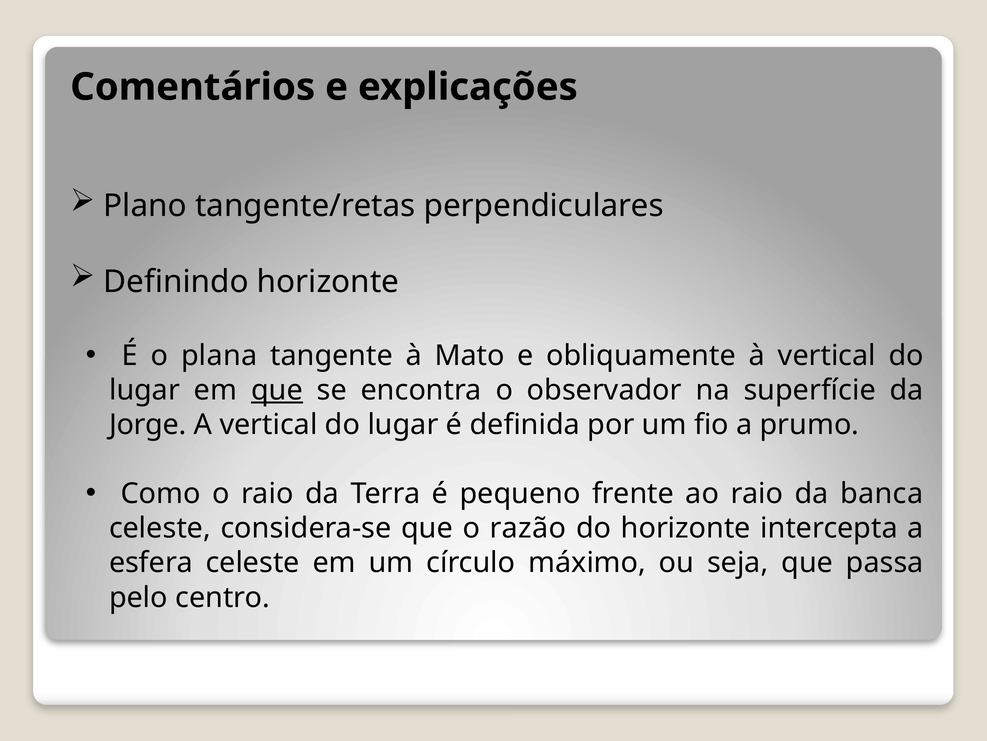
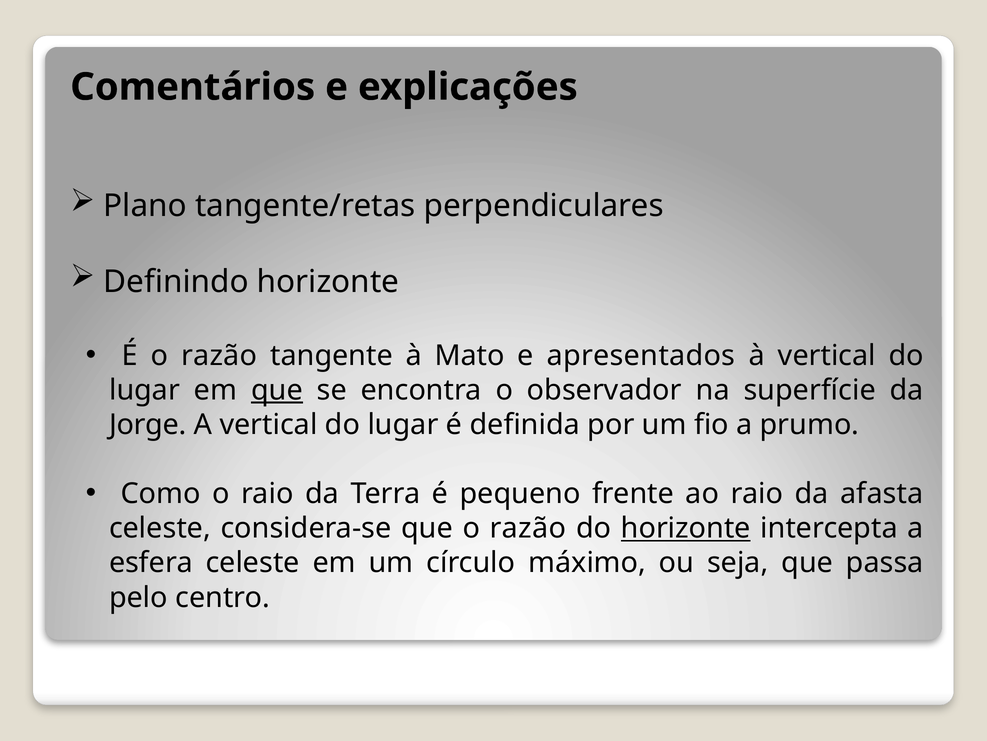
É o plana: plana -> razão
obliquamente: obliquamente -> apresentados
banca: banca -> afasta
horizonte at (686, 528) underline: none -> present
